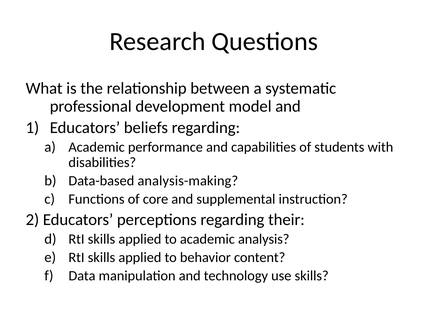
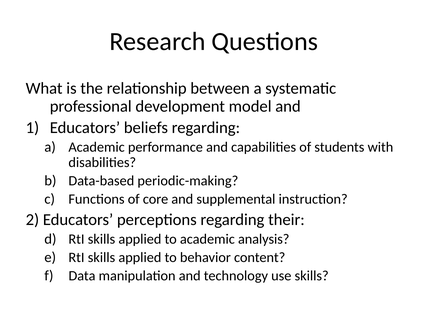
analysis-making: analysis-making -> periodic-making
